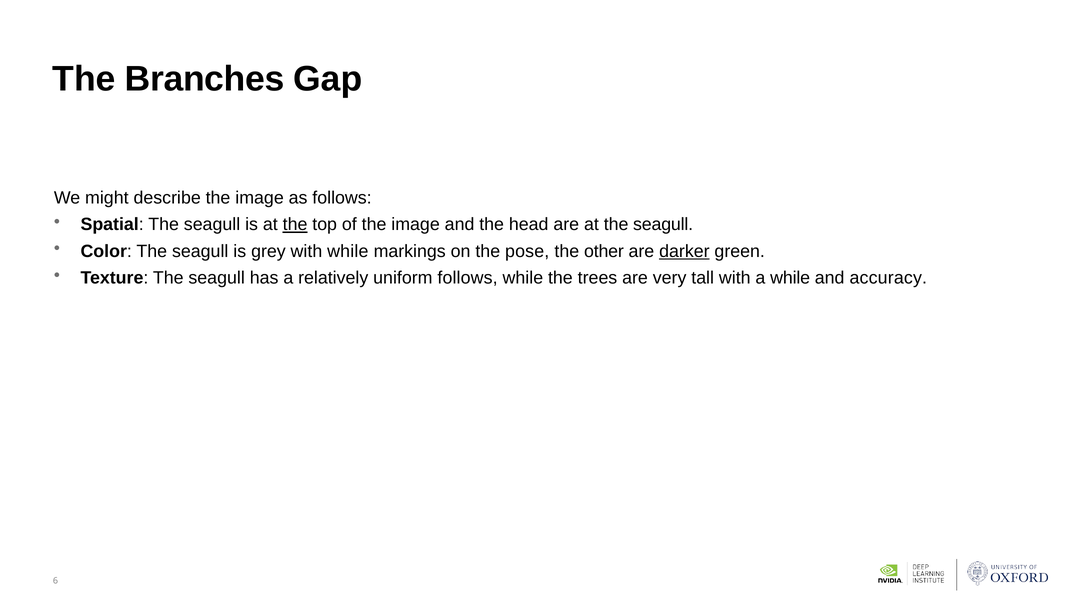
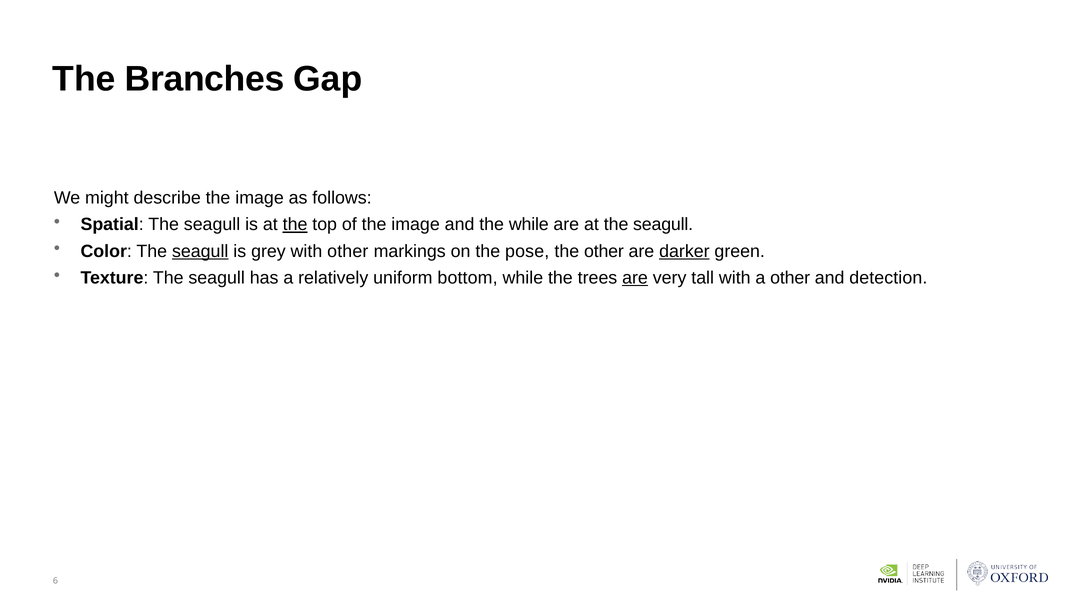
the head: head -> while
seagull at (200, 251) underline: none -> present
with while: while -> other
uniform follows: follows -> bottom
are at (635, 278) underline: none -> present
a while: while -> other
accuracy: accuracy -> detection
